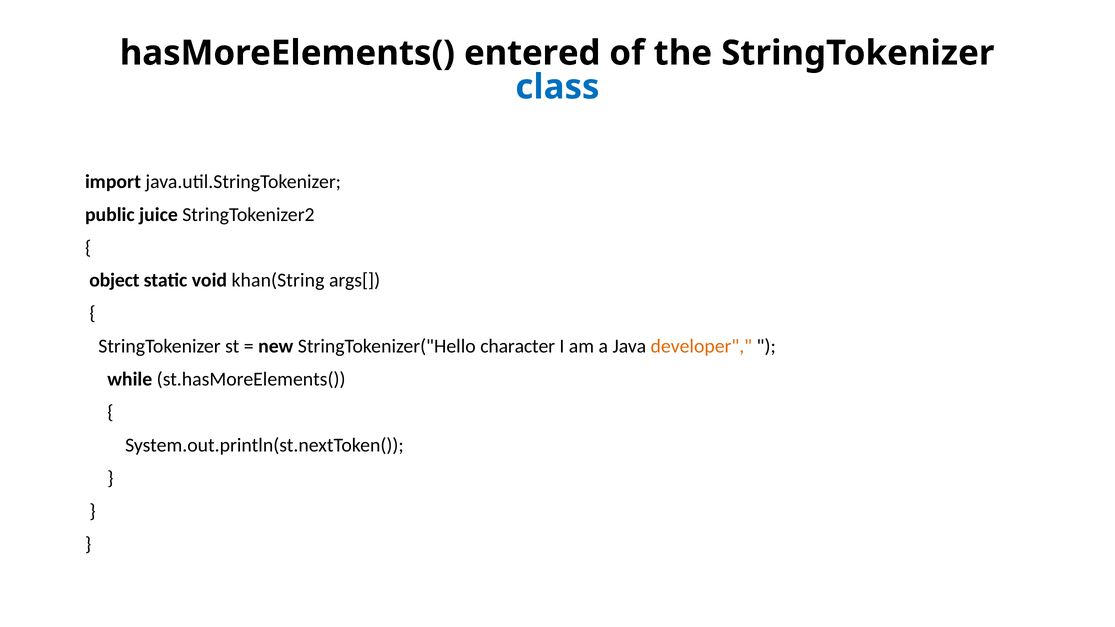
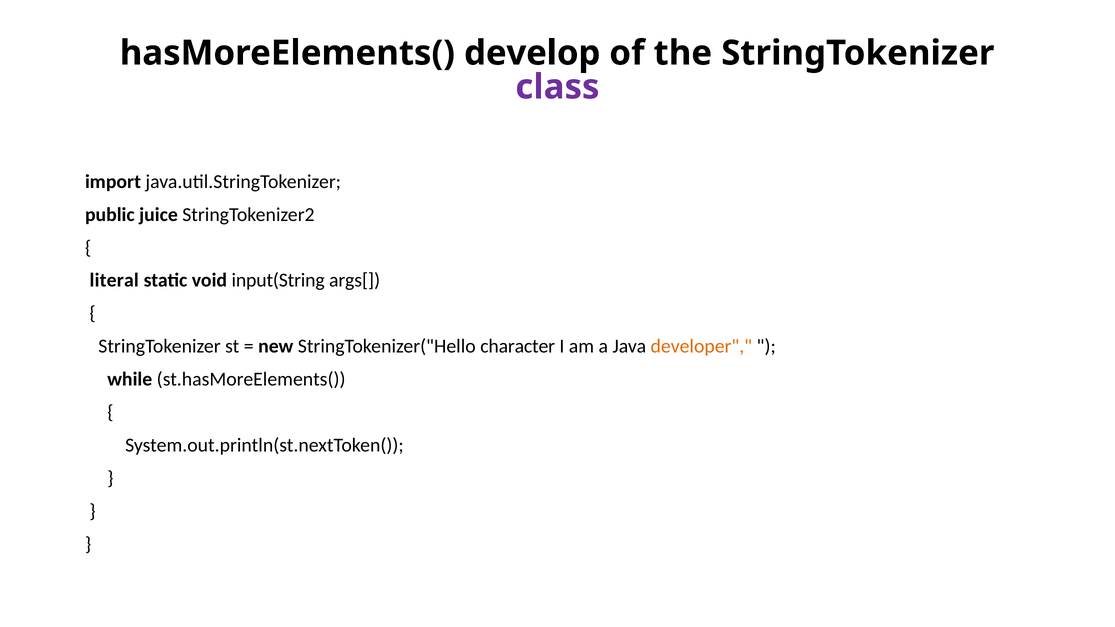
entered: entered -> develop
class colour: blue -> purple
object: object -> literal
khan(String: khan(String -> input(String
